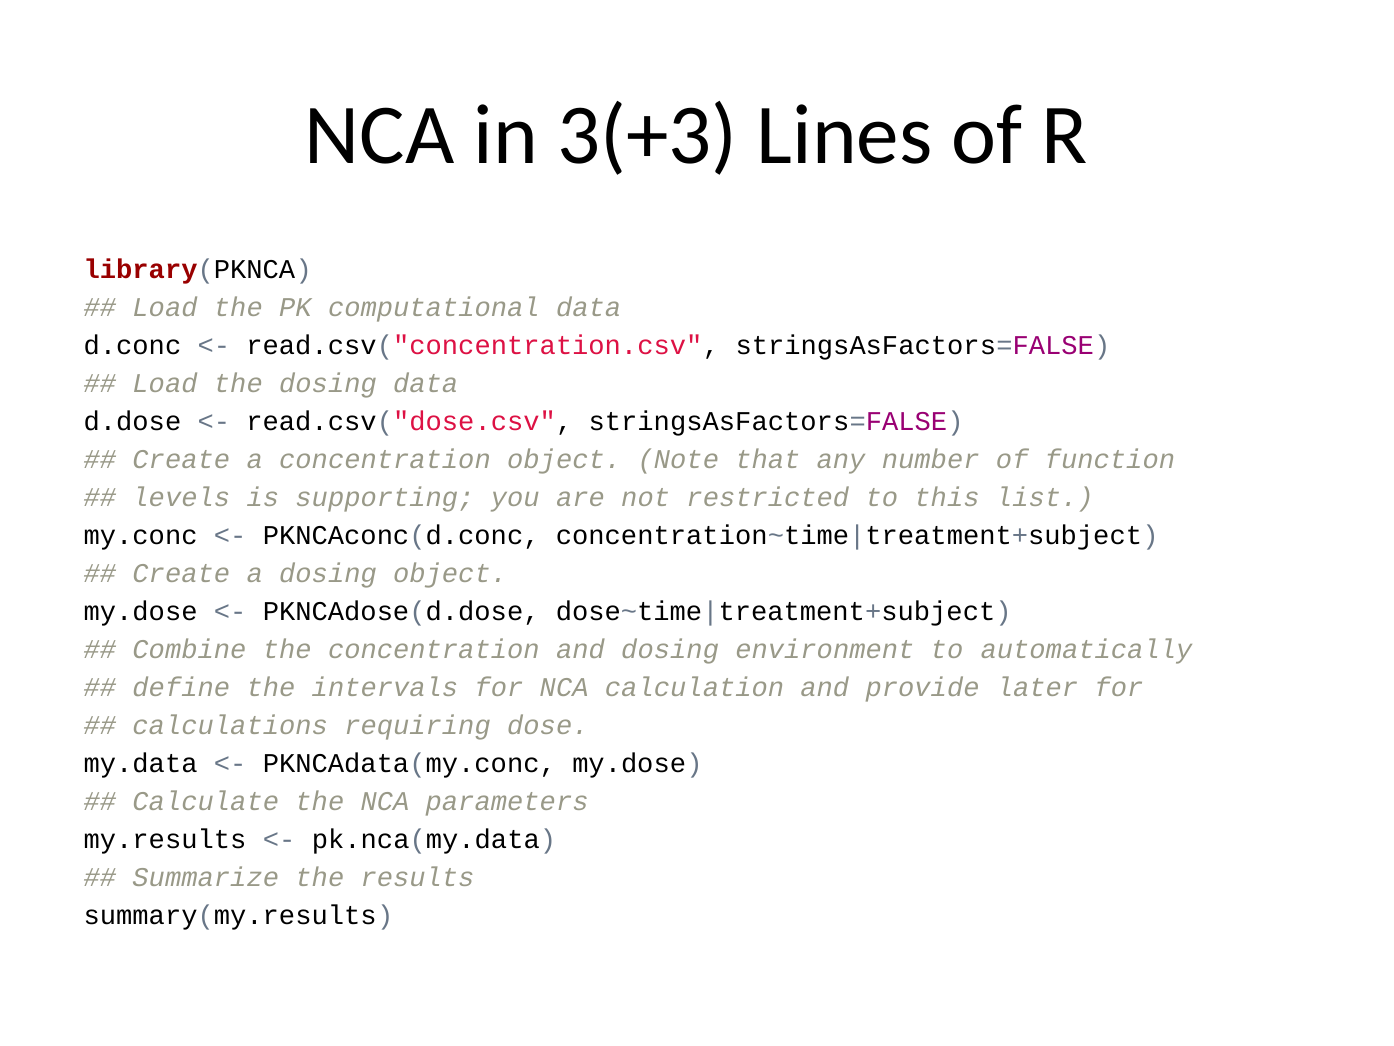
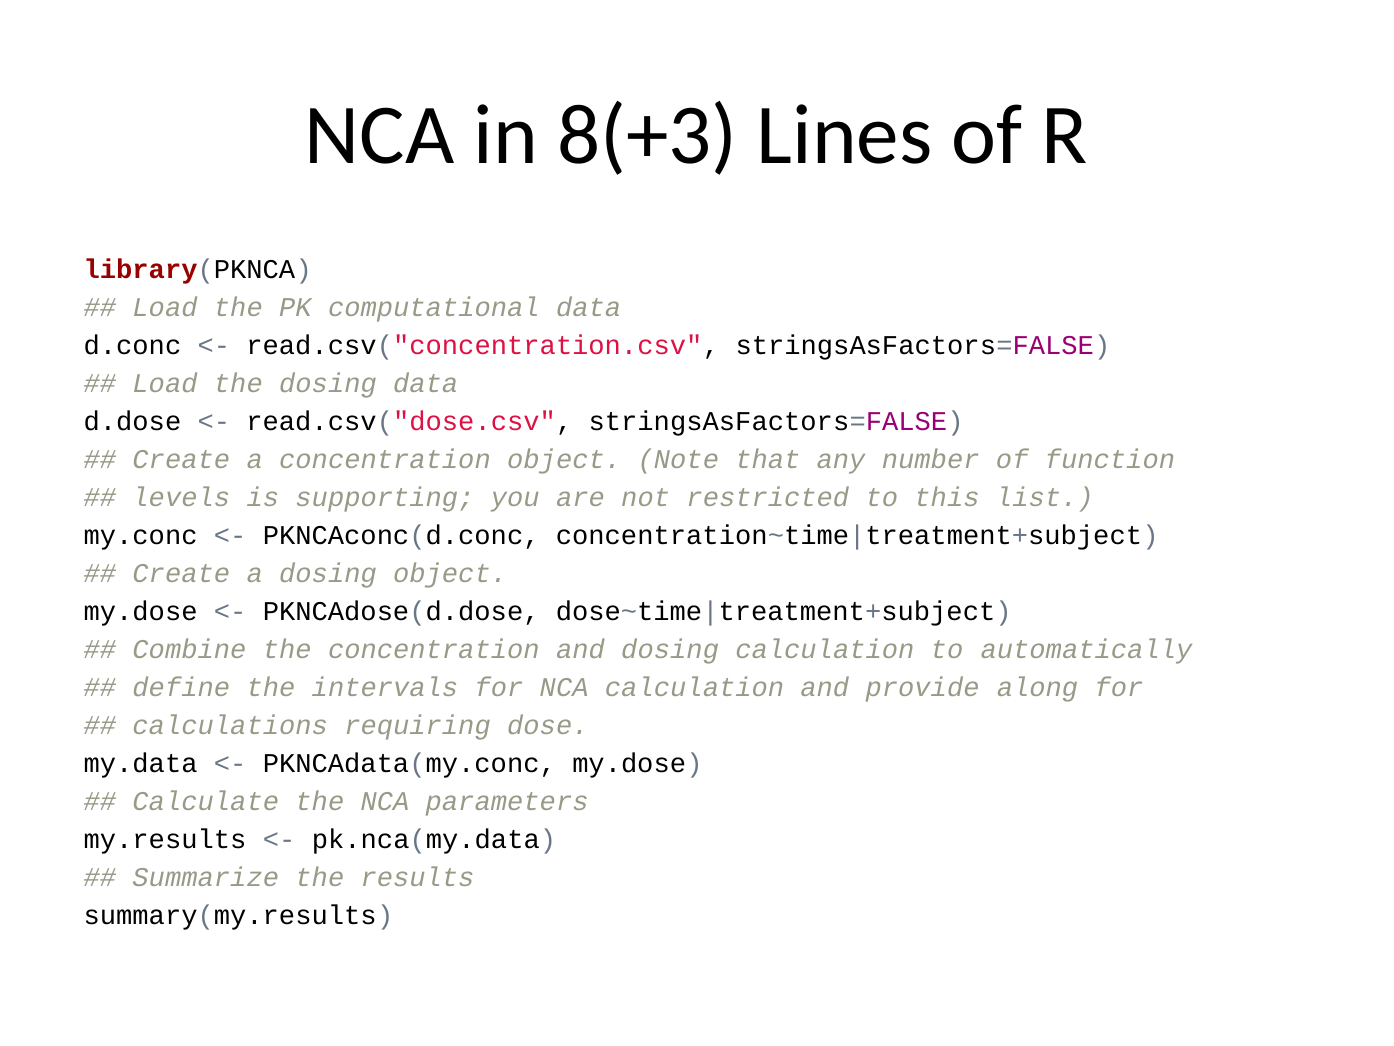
3(+3: 3(+3 -> 8(+3
dosing environment: environment -> calculation
later: later -> along
